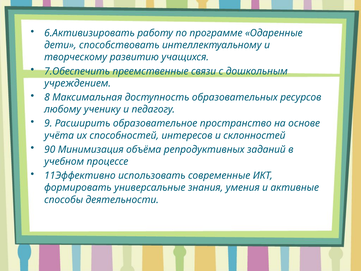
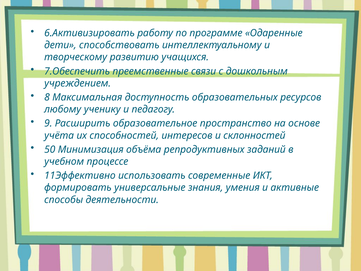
90: 90 -> 50
